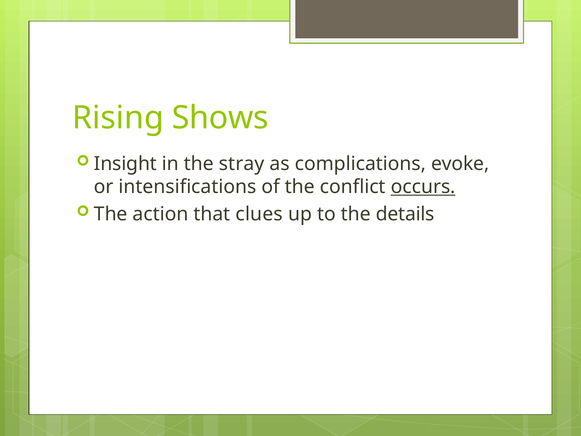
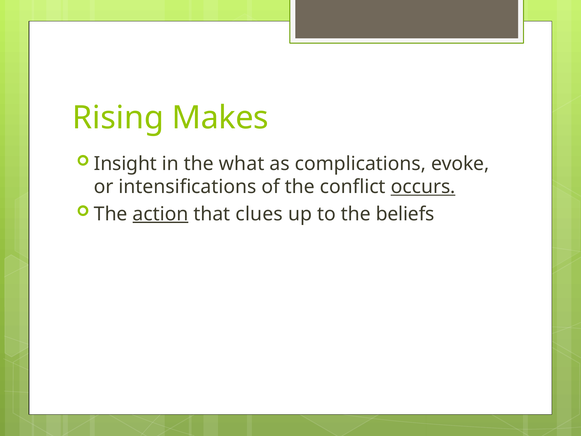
Shows: Shows -> Makes
stray: stray -> what
action underline: none -> present
details: details -> beliefs
